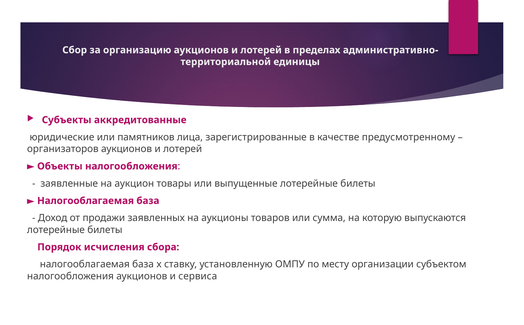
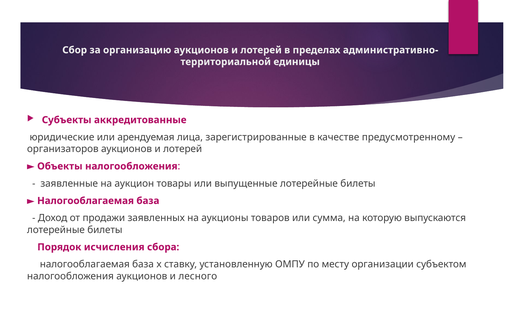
памятников: памятников -> арендуемая
сервиса: сервиса -> лесного
